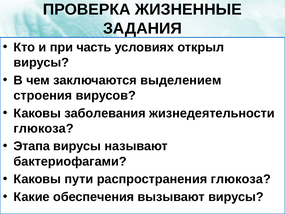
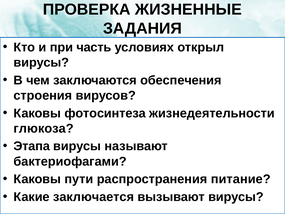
выделением: выделением -> обеспечения
заболевания: заболевания -> фотосинтеза
распространения глюкоза: глюкоза -> питание
обеспечения: обеспечения -> заключается
